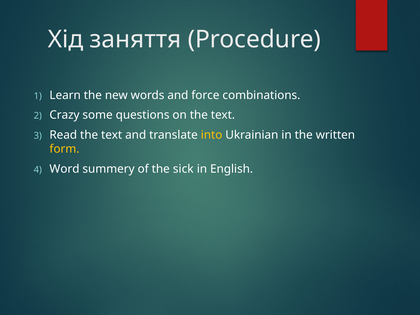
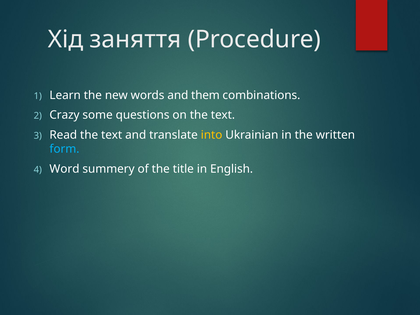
force: force -> them
form colour: yellow -> light blue
sick: sick -> title
